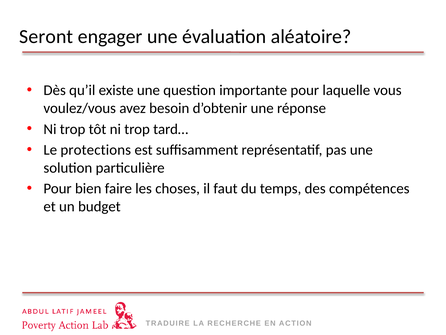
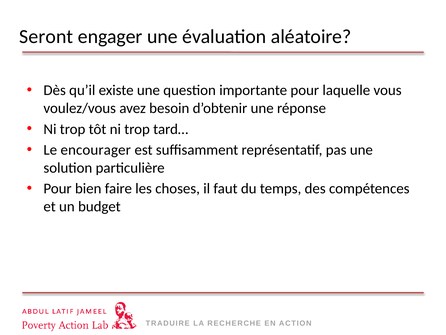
protections: protections -> encourager
